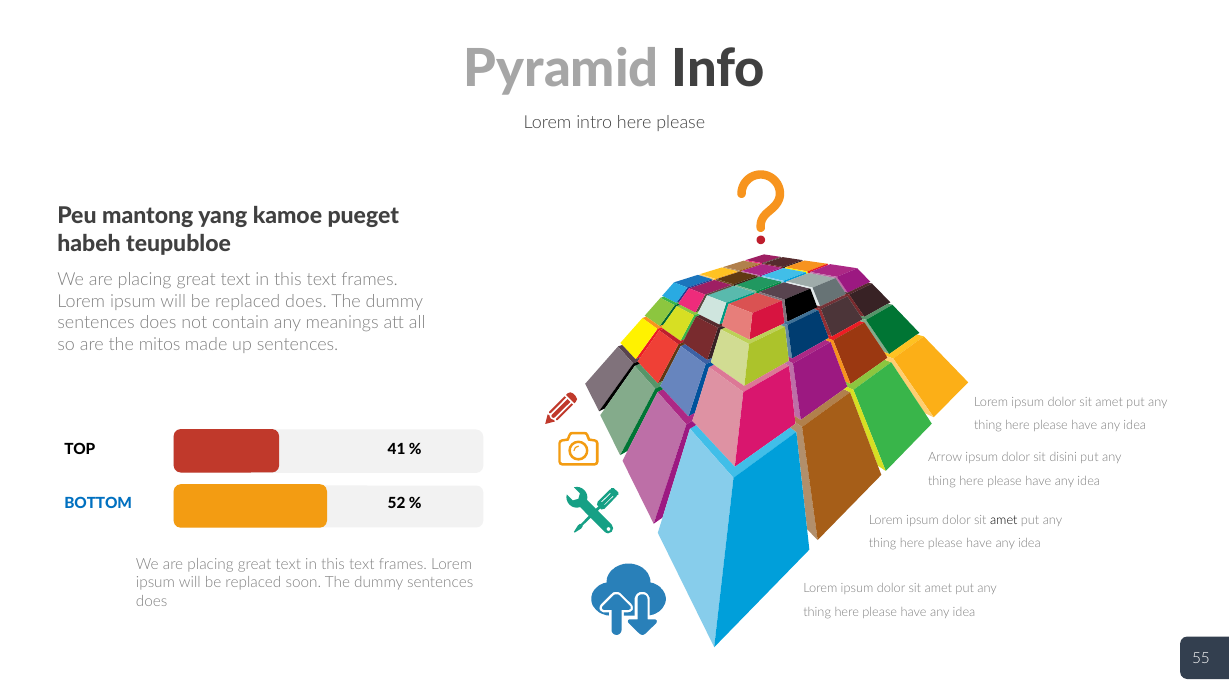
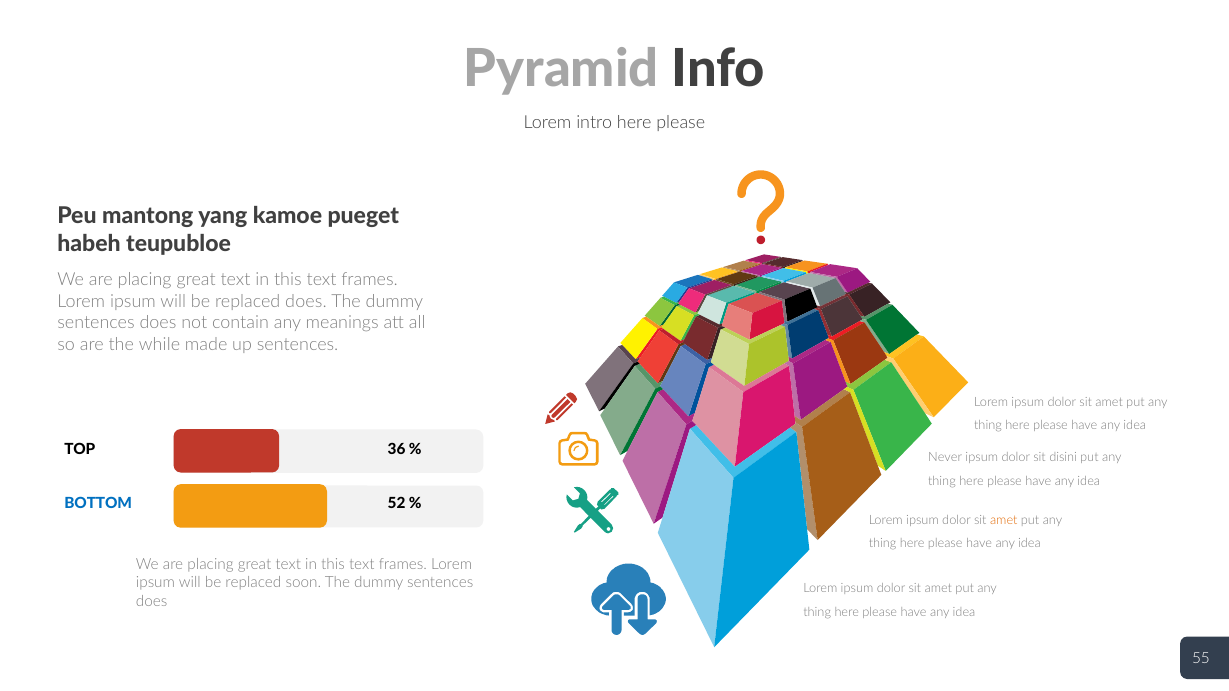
mitos: mitos -> while
41: 41 -> 36
Arrow: Arrow -> Never
amet at (1004, 520) colour: black -> orange
